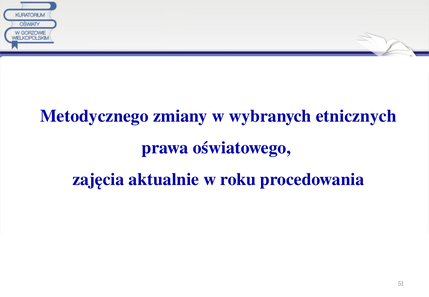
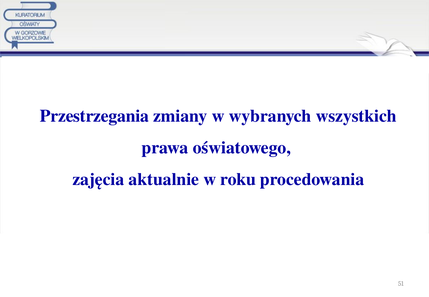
Metodycznego: Metodycznego -> Przestrzegania
etnicznych: etnicznych -> wszystkich
